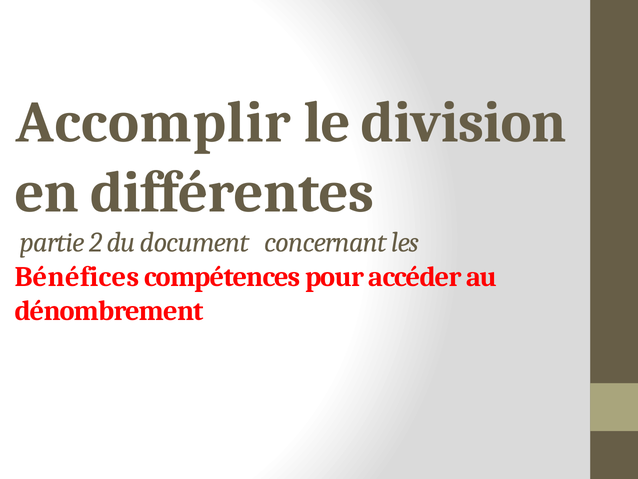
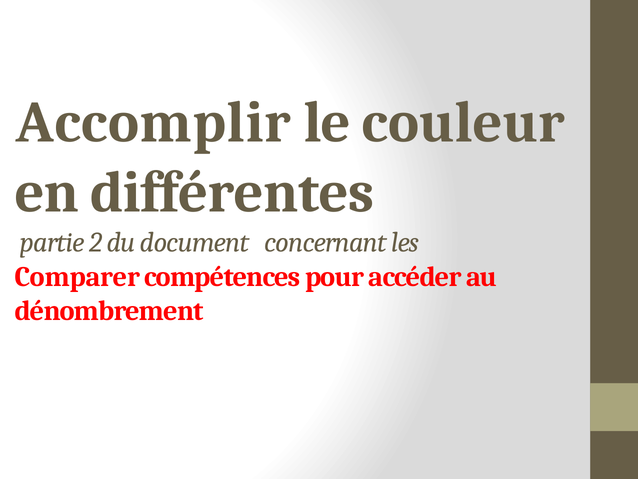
division: division -> couleur
Bénéfices: Bénéfices -> Comparer
